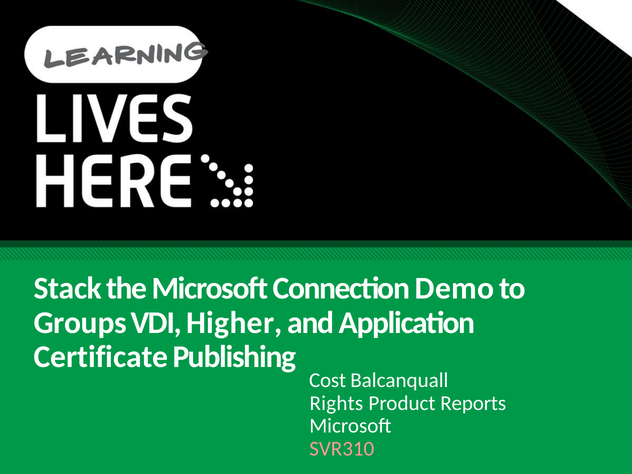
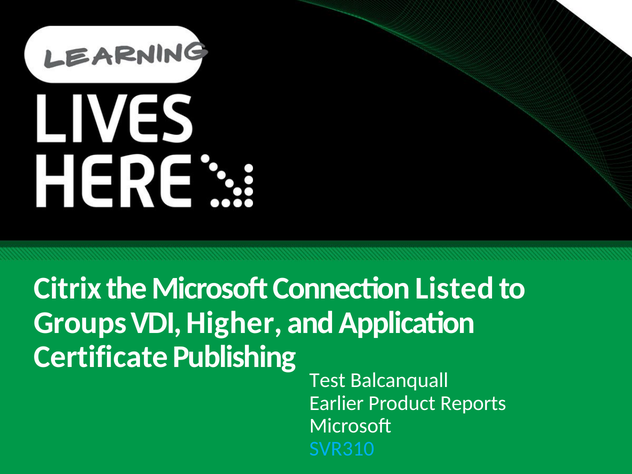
Stack: Stack -> Citrix
Demo: Demo -> Listed
Cost: Cost -> Test
Rights: Rights -> Earlier
SVR310 colour: pink -> light blue
